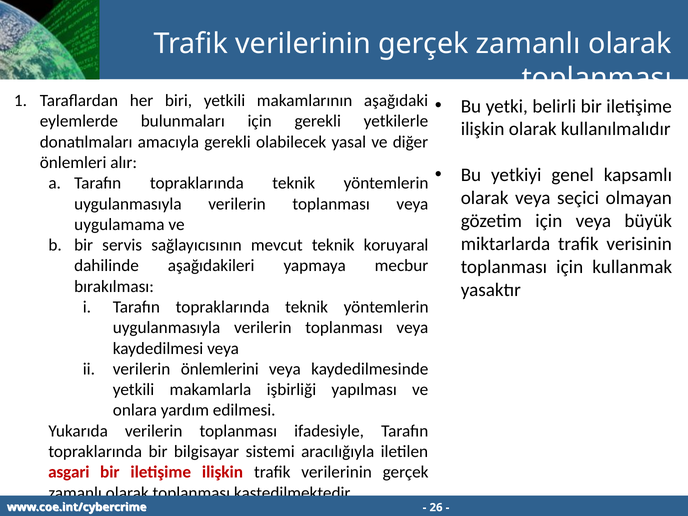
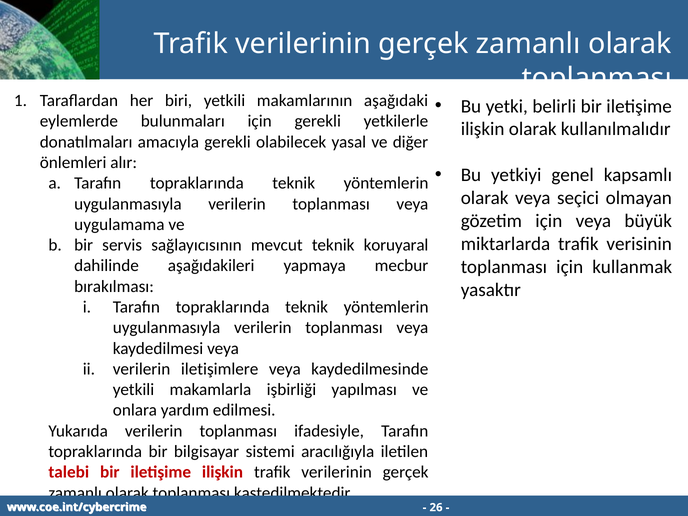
önlemlerini: önlemlerini -> iletişimlere
asgari: asgari -> talebi
